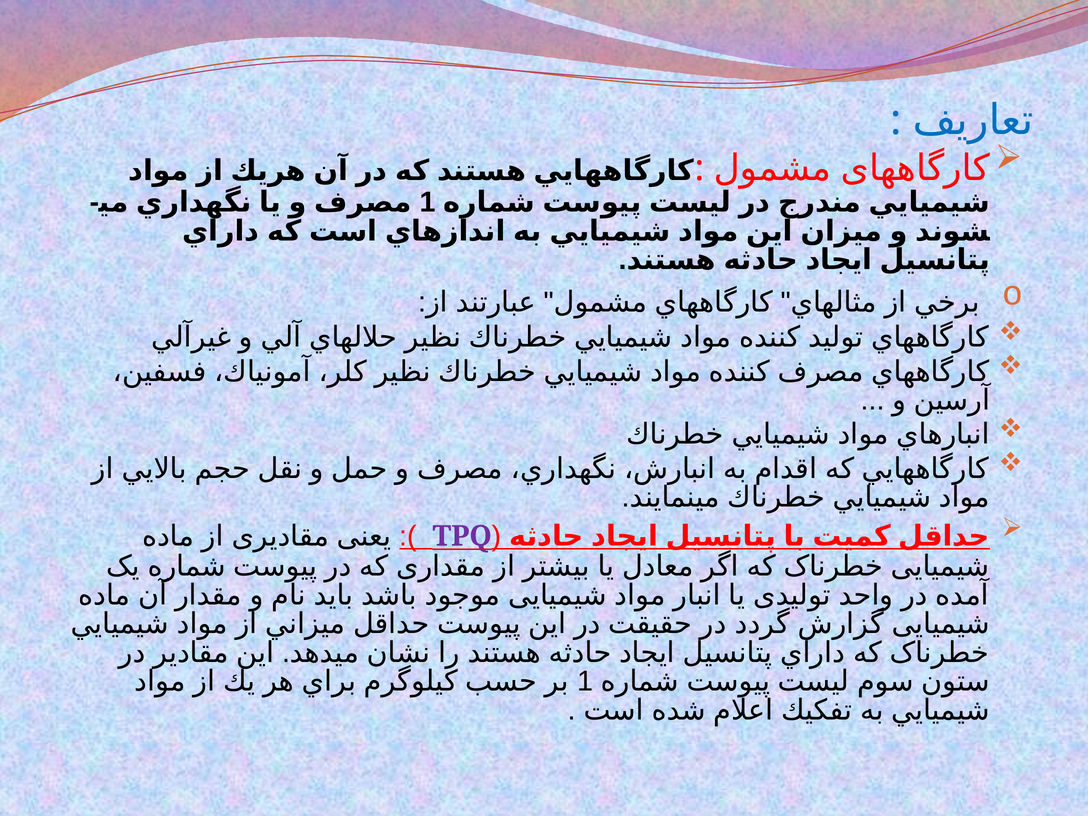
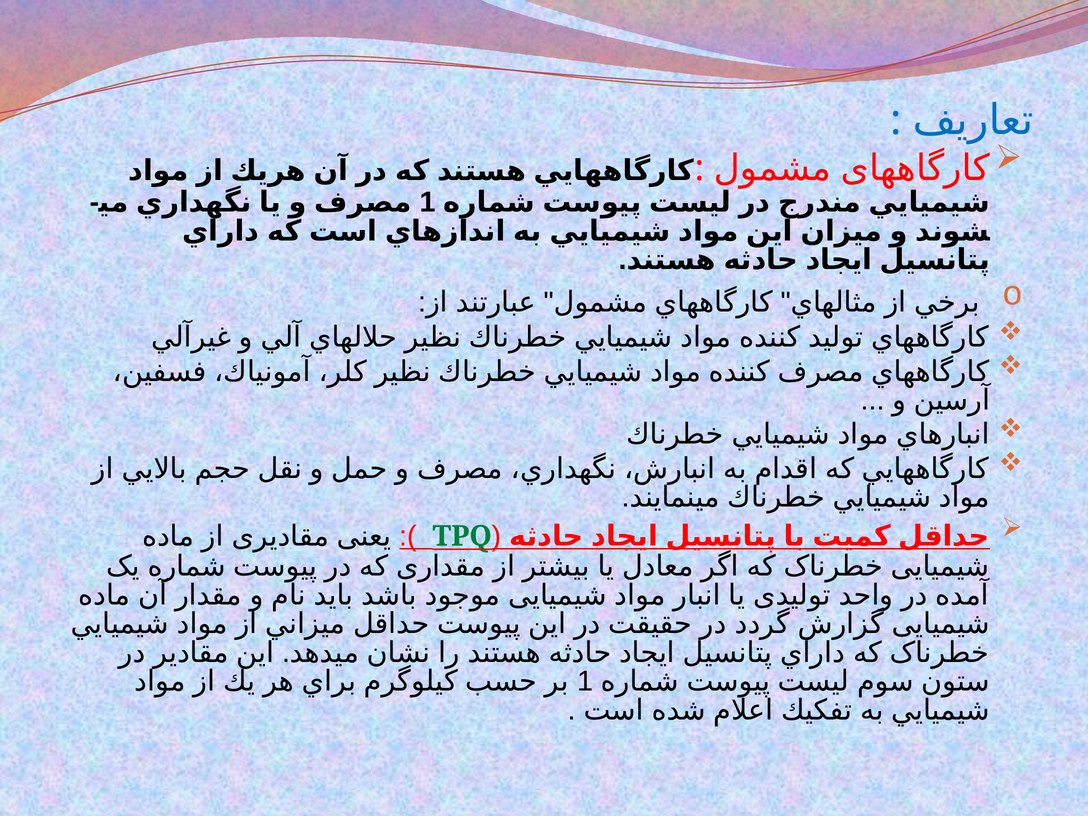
TPQ colour: purple -> green
